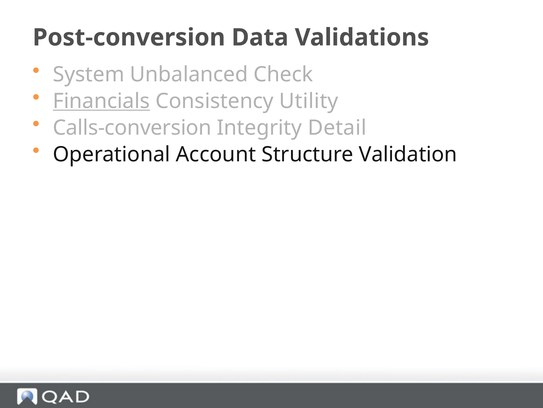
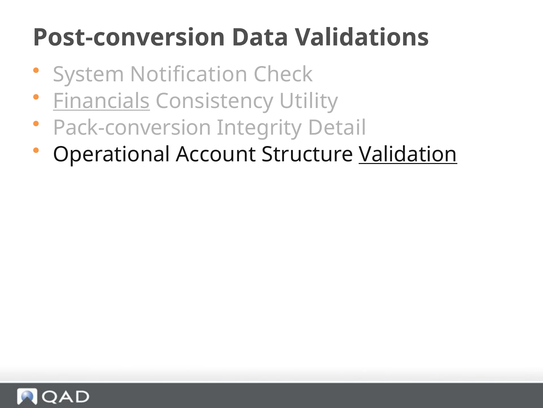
Unbalanced: Unbalanced -> Notification
Calls-conversion: Calls-conversion -> Pack-conversion
Validation underline: none -> present
